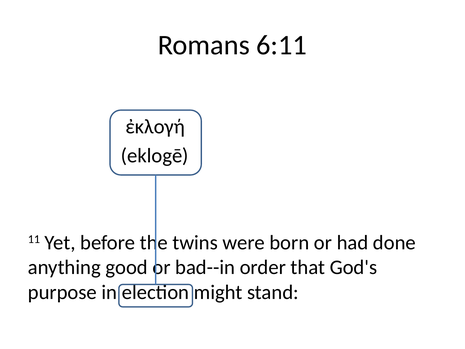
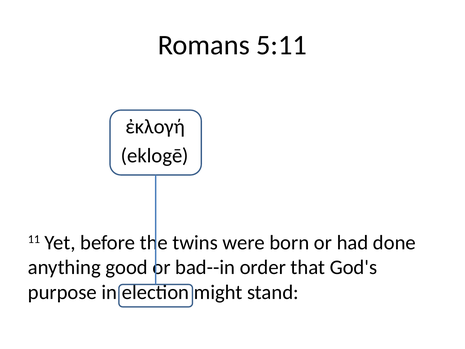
6:11: 6:11 -> 5:11
